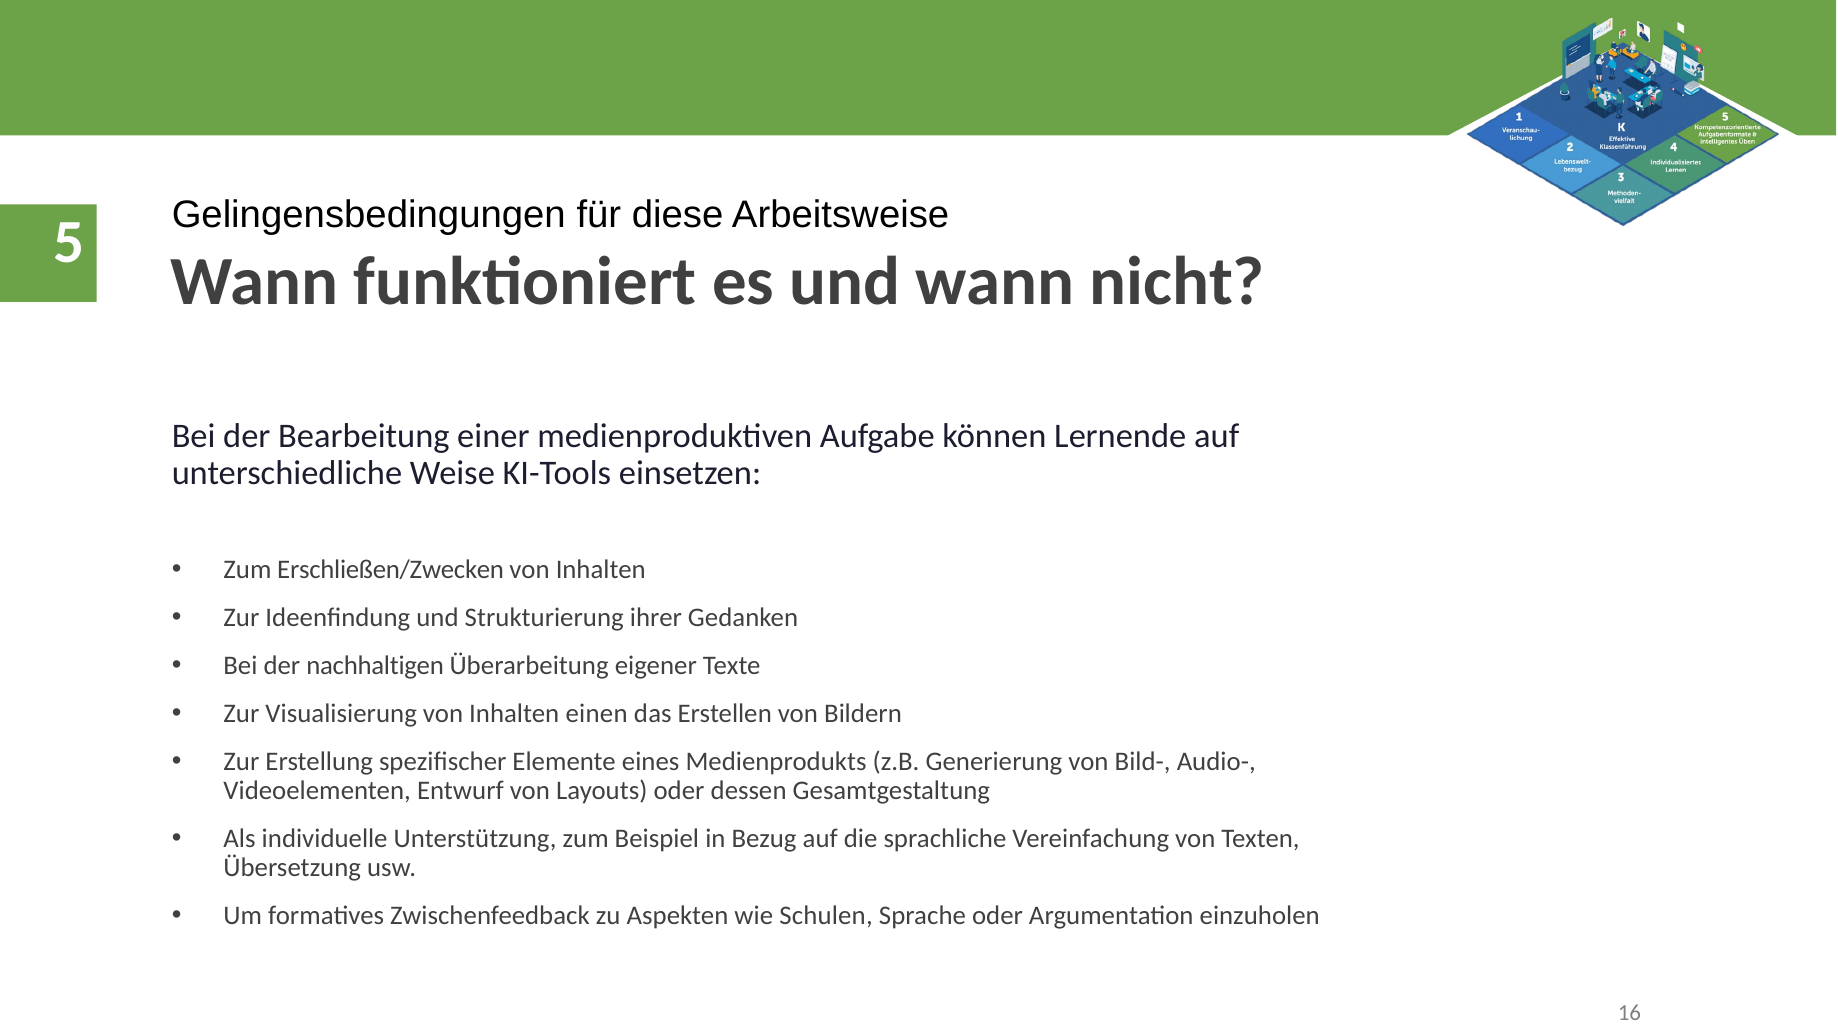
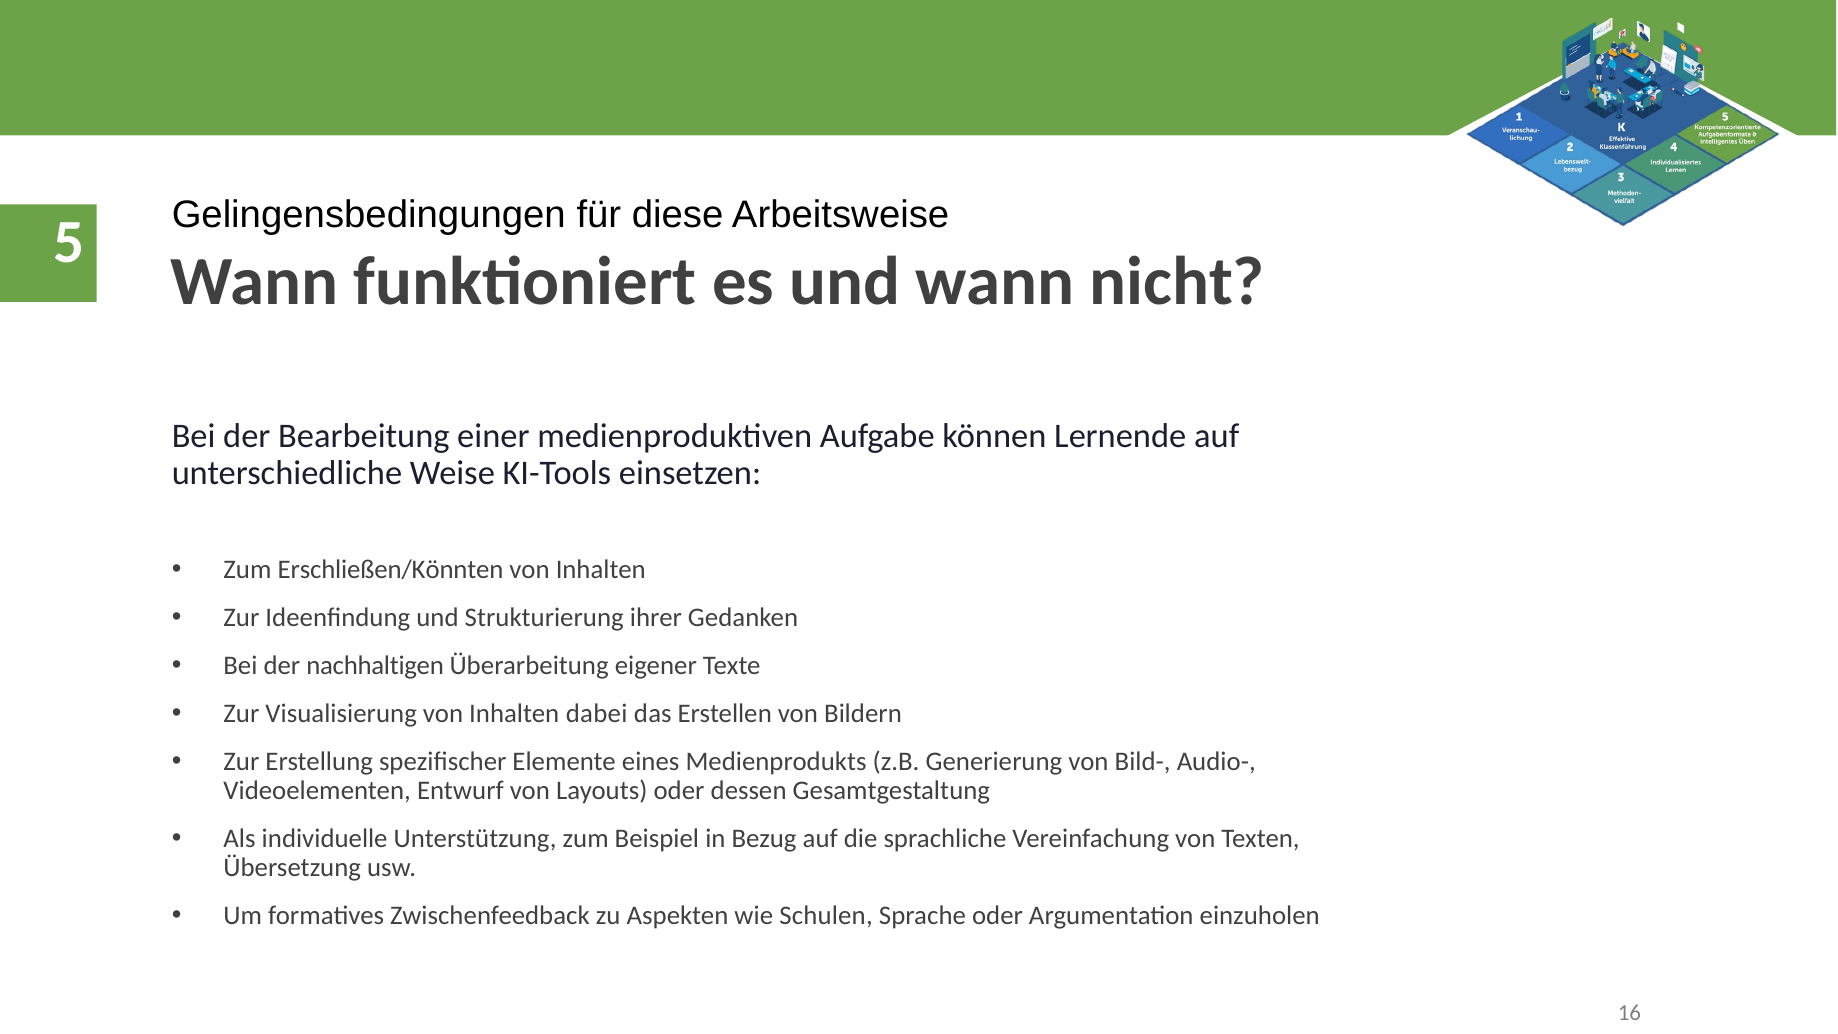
Erschließen/Zwecken: Erschließen/Zwecken -> Erschließen/Könnten
einen: einen -> dabei
